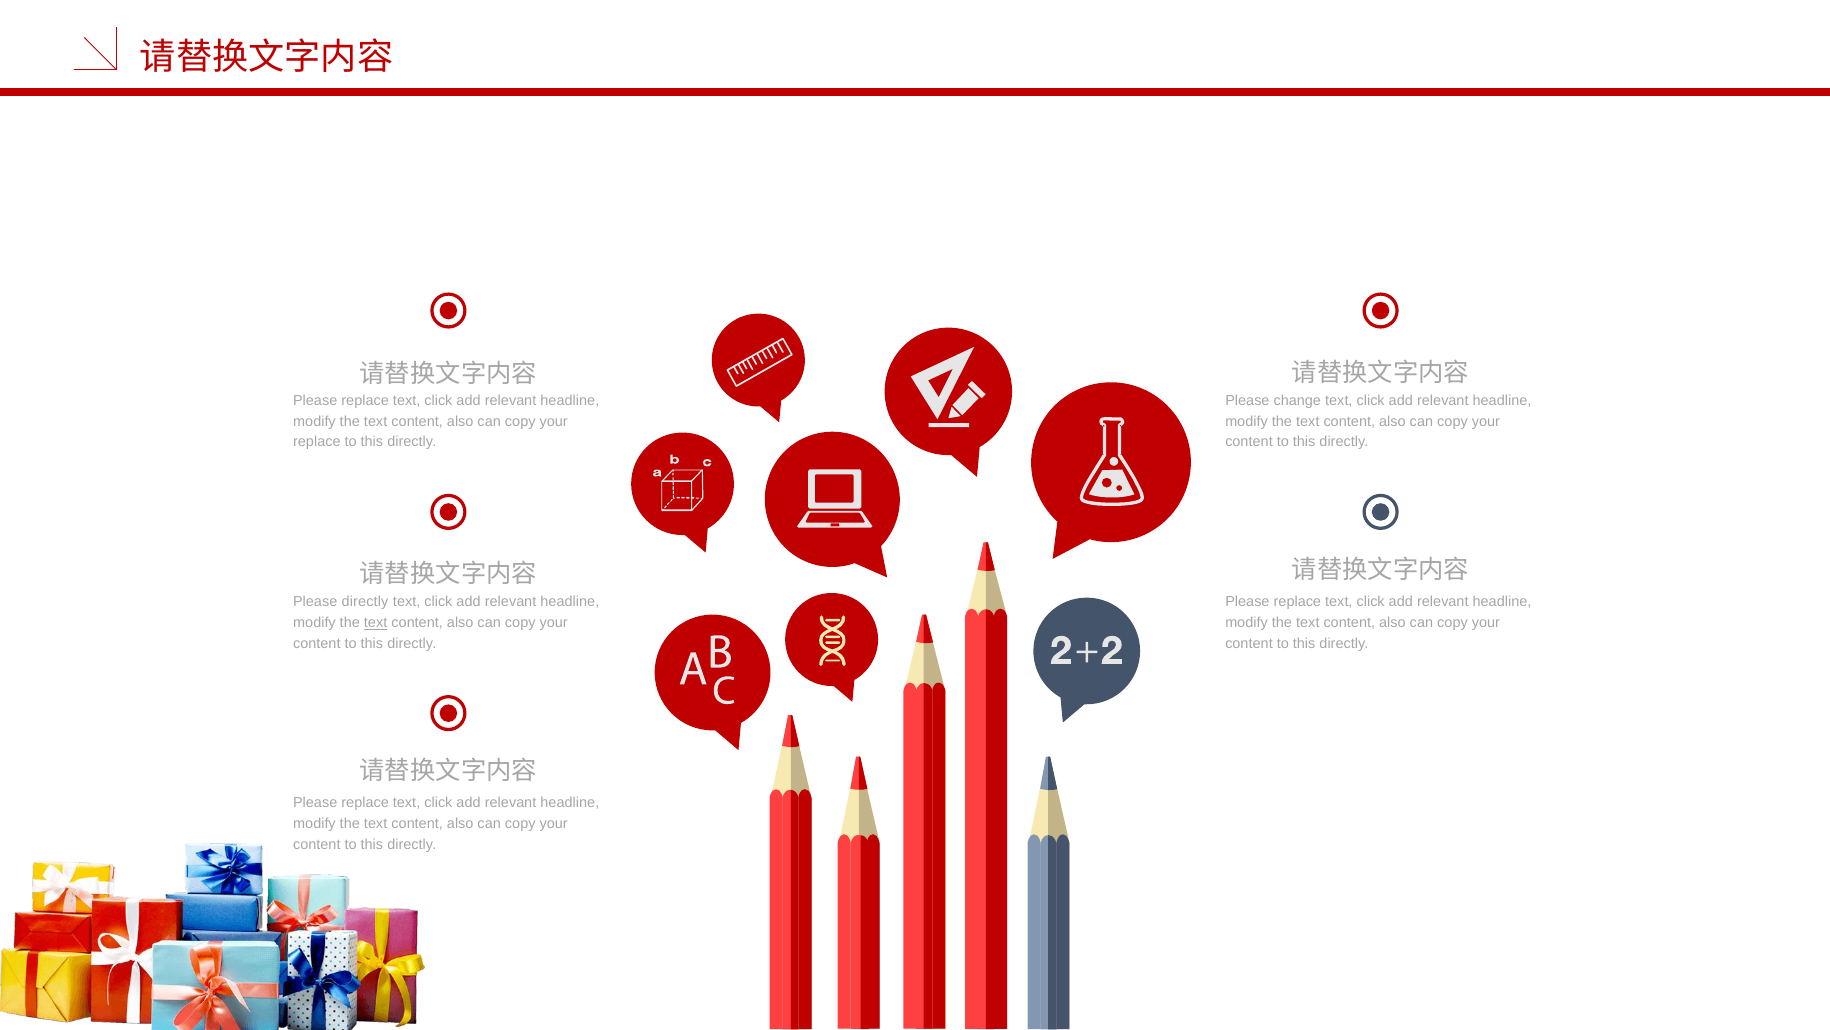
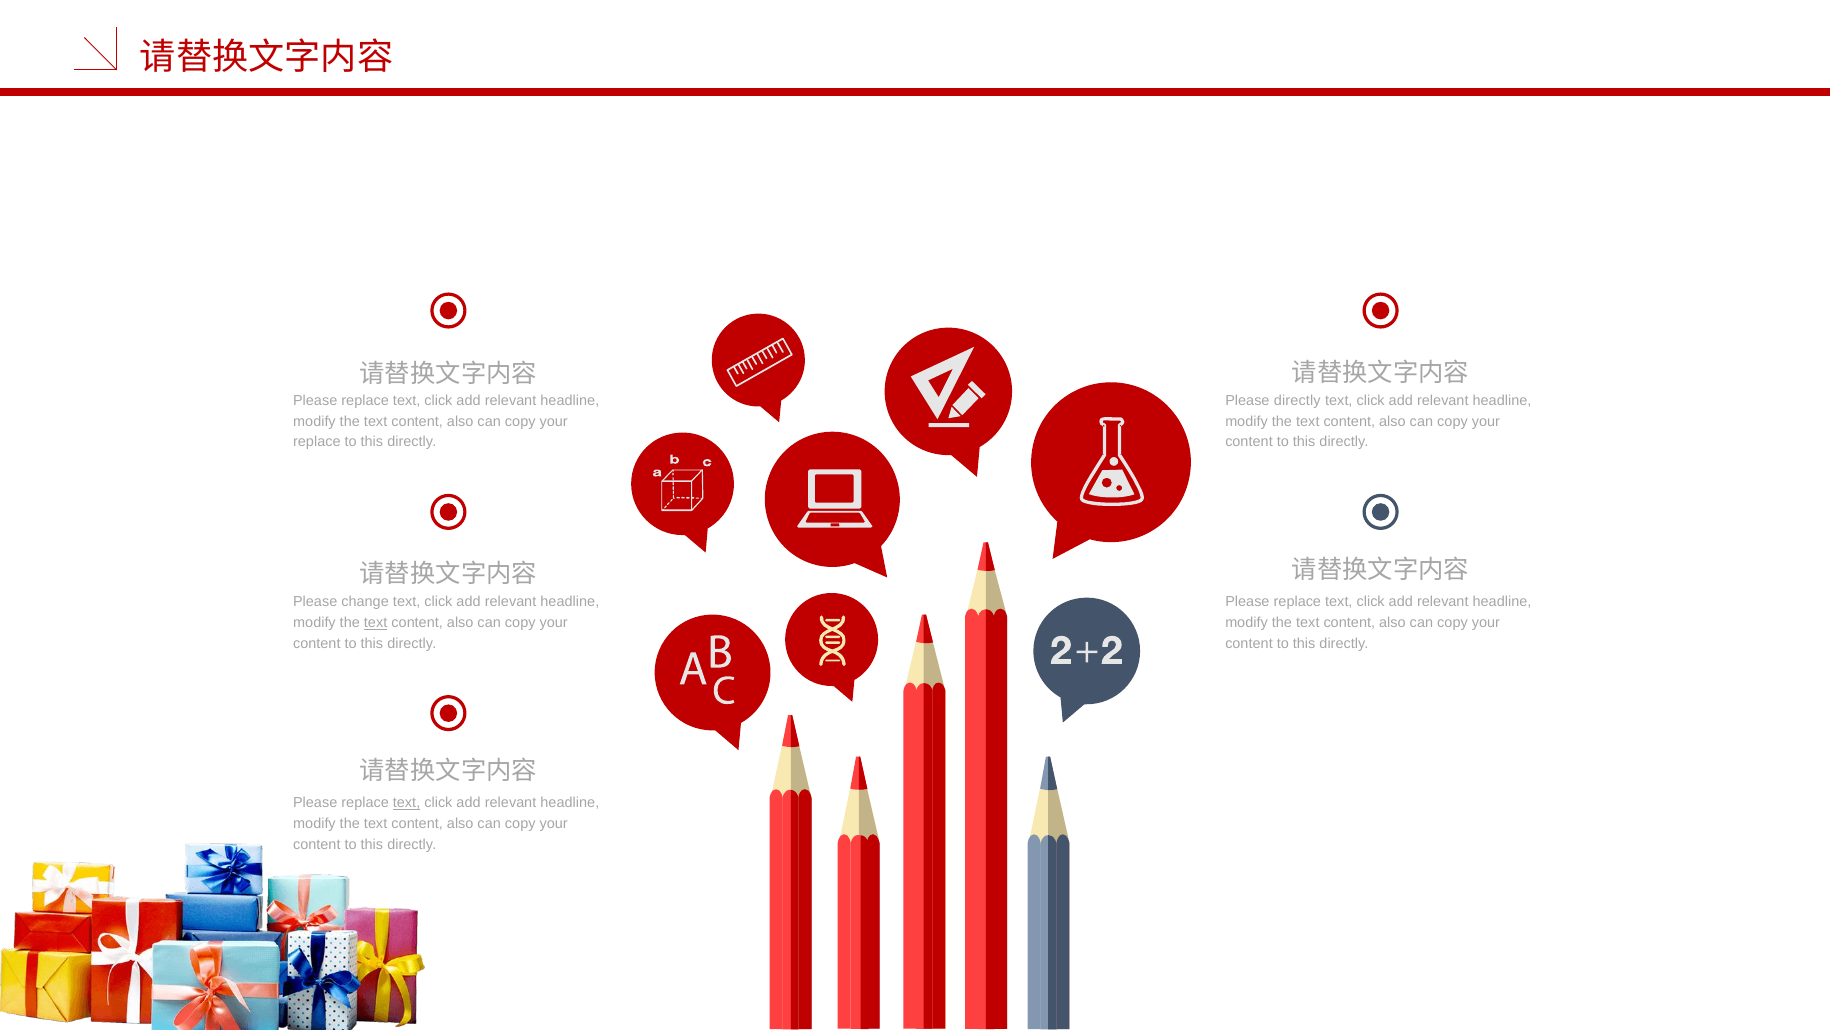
Please change: change -> directly
Please directly: directly -> change
text at (407, 803) underline: none -> present
